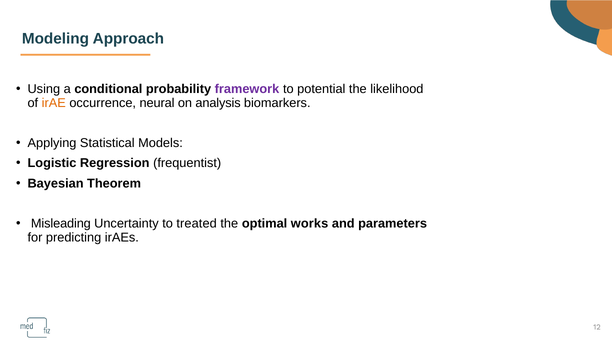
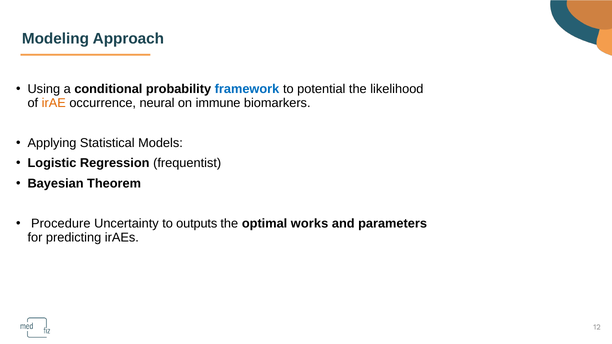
framework colour: purple -> blue
analysis: analysis -> immune
Misleading: Misleading -> Procedure
treated: treated -> outputs
